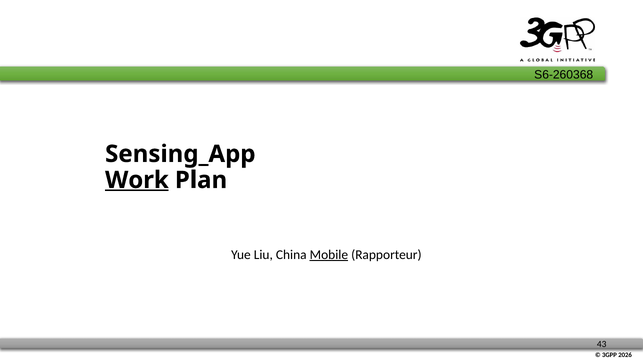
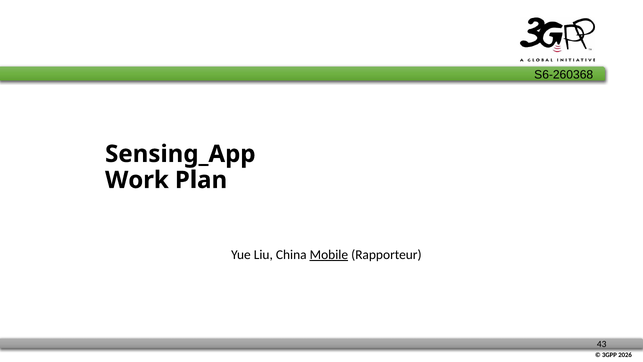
Work underline: present -> none
